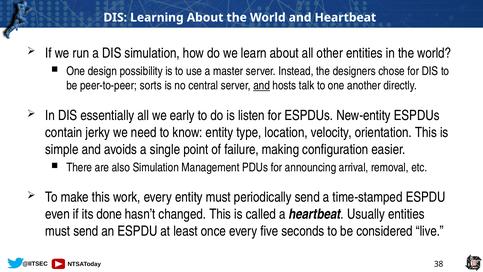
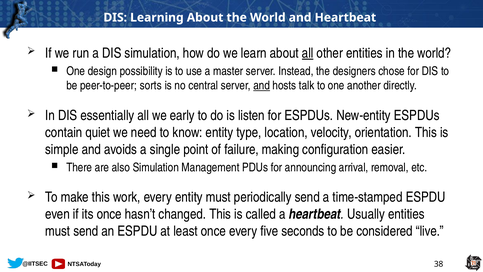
all at (308, 53) underline: none -> present
jerky: jerky -> quiet
its done: done -> once
